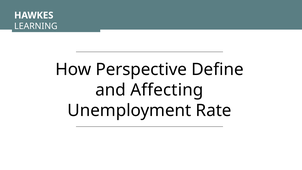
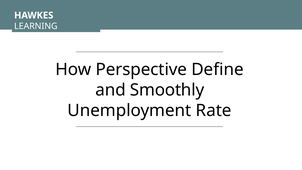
Affecting: Affecting -> Smoothly
